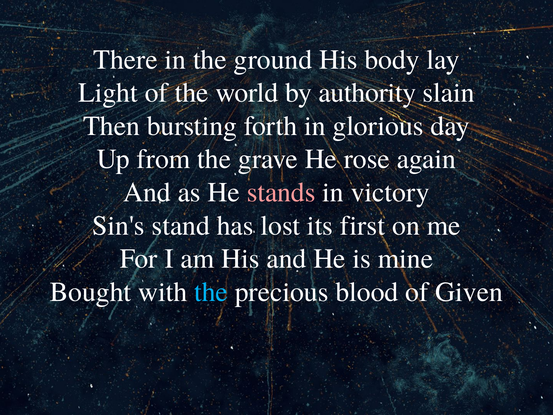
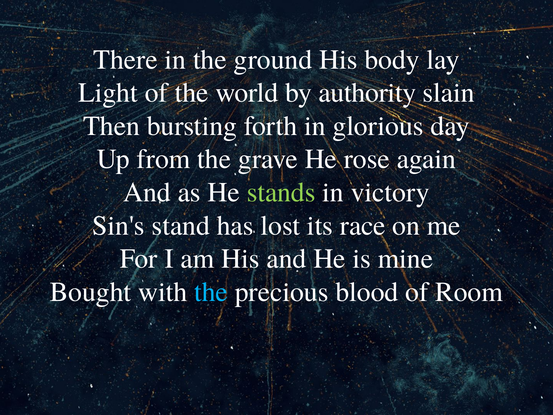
stands colour: pink -> light green
first: first -> race
Given: Given -> Room
